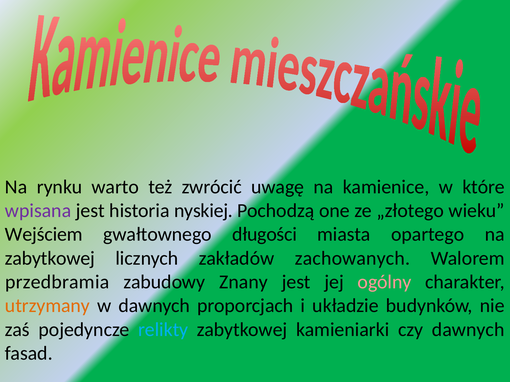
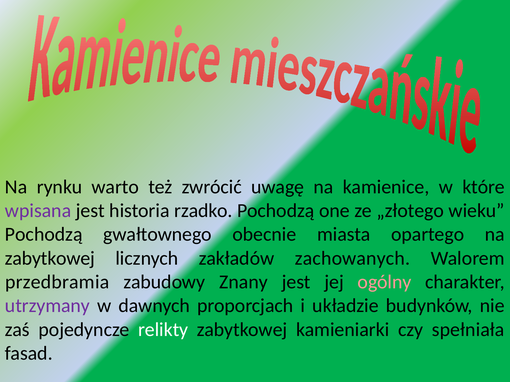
nyskiej: nyskiej -> rzadko
Wejściem at (44, 235): Wejściem -> Pochodzą
długości: długości -> obecnie
utrzymany colour: orange -> purple
relikty colour: light blue -> white
czy dawnych: dawnych -> spełniała
